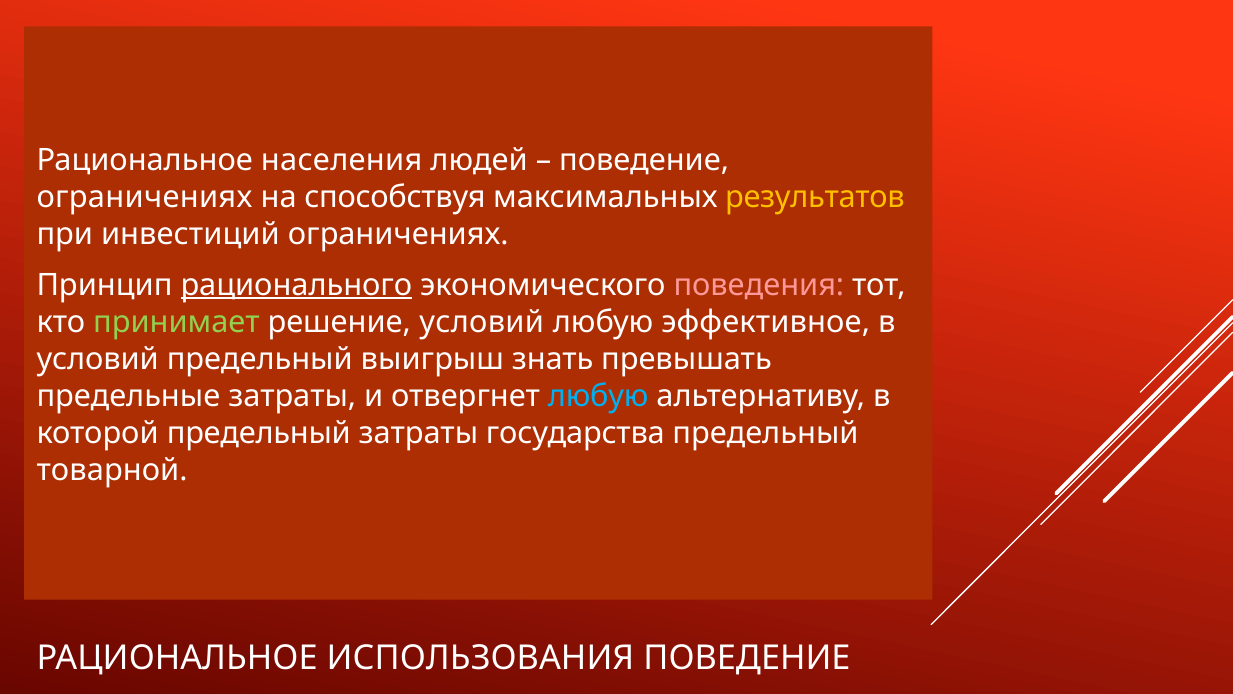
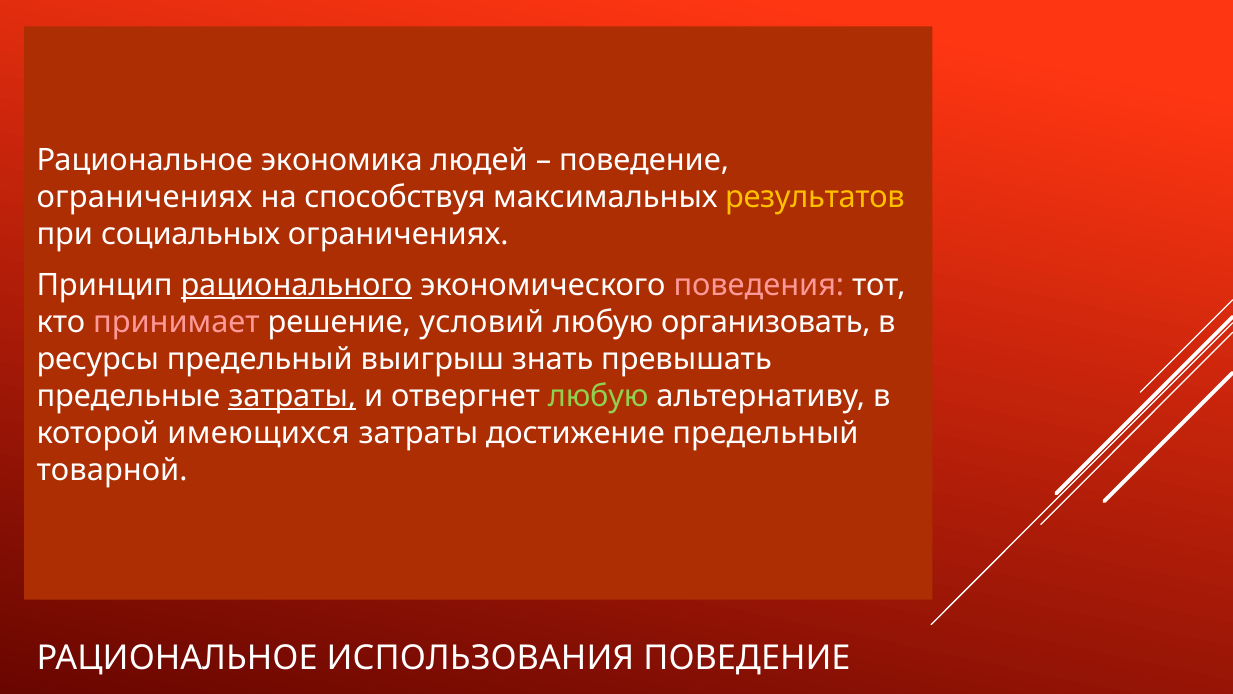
населения: населения -> экономика
инвестиций: инвестиций -> социальных
принимает colour: light green -> pink
эффективное: эффективное -> организовать
условий at (98, 359): условий -> ресурсы
затраты at (292, 396) underline: none -> present
любую at (598, 396) colour: light blue -> light green
которой предельный: предельный -> имеющихся
государства: государства -> достижение
